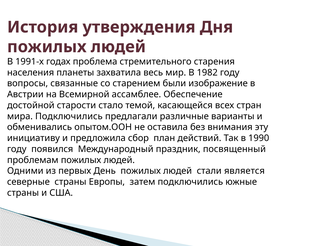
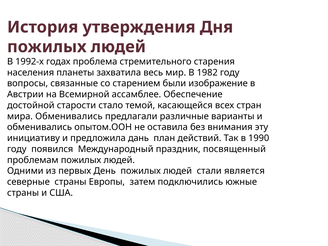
1991-х: 1991-х -> 1992-х
мира Подключились: Подключились -> Обменивались
сбор: сбор -> дань
